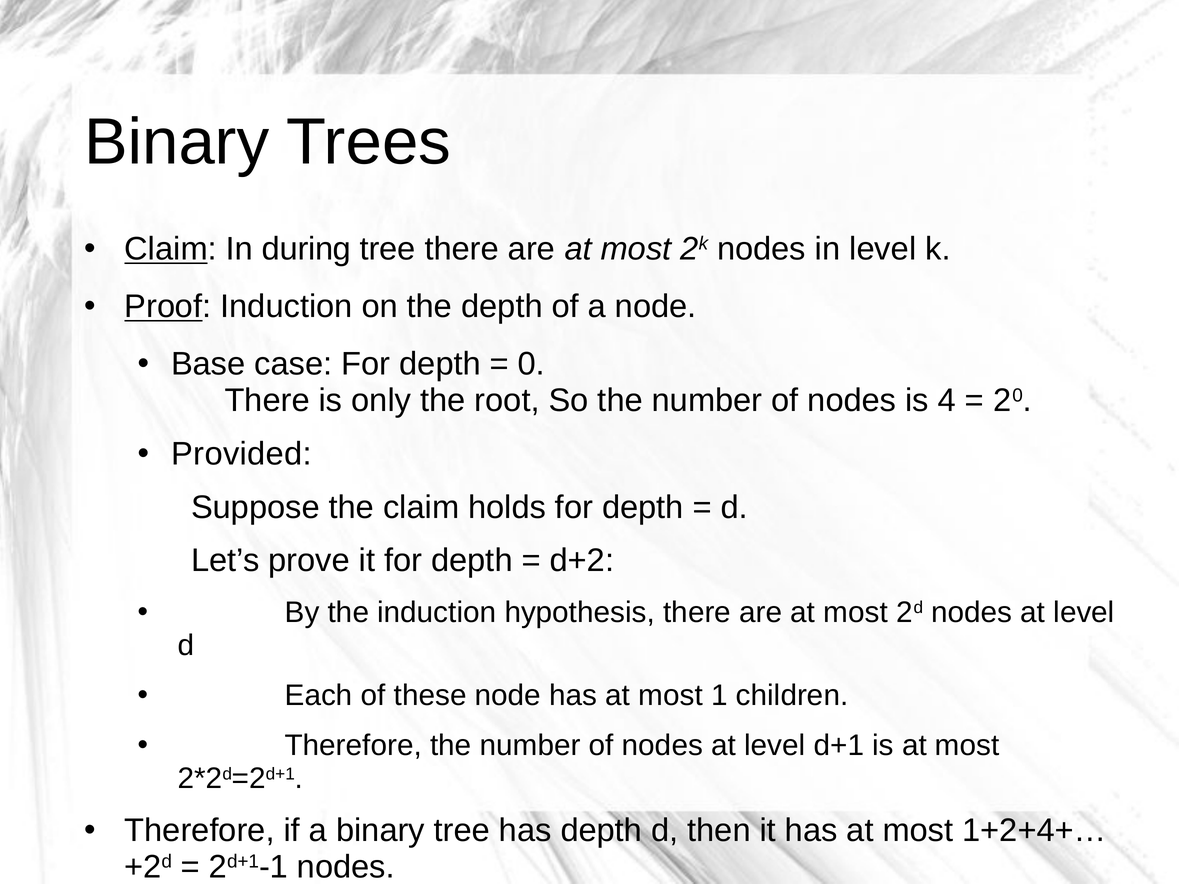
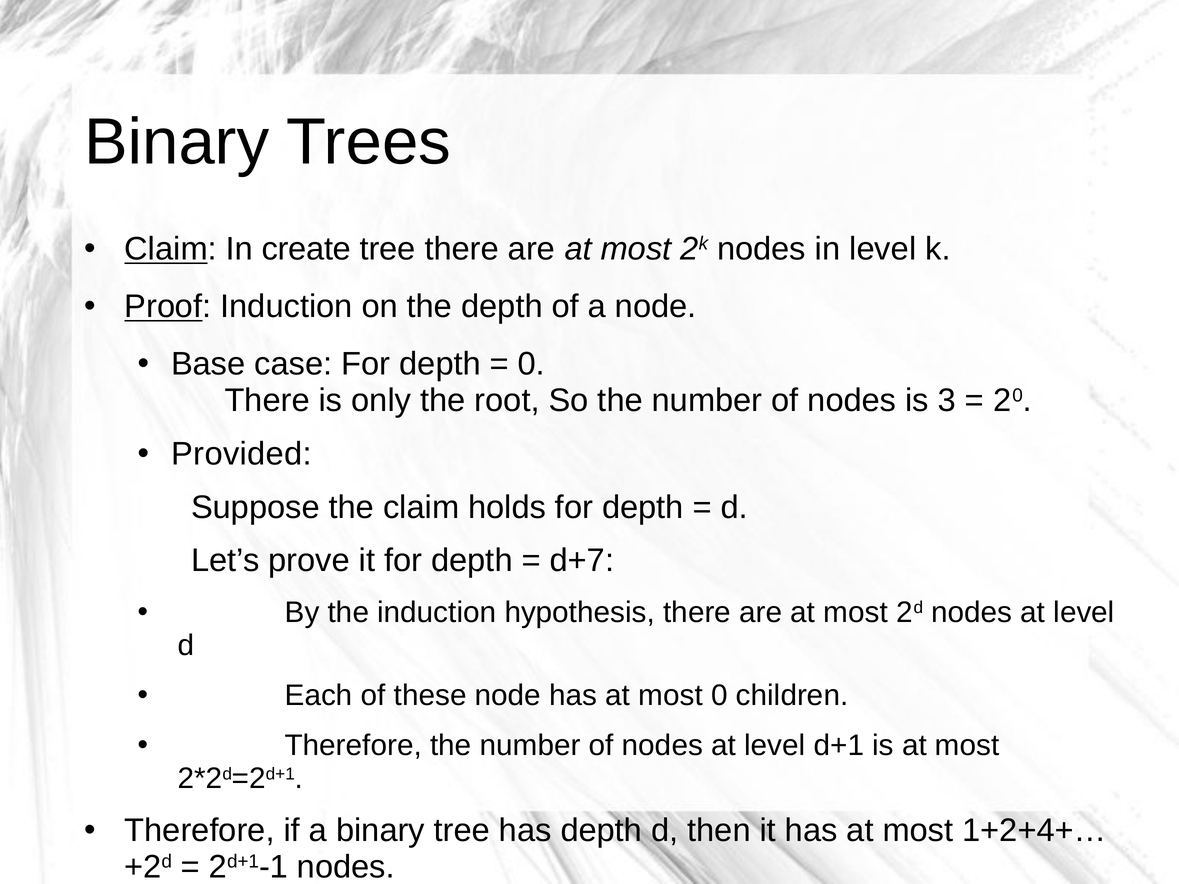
during: during -> create
4: 4 -> 3
d+2: d+2 -> d+7
most 1: 1 -> 0
